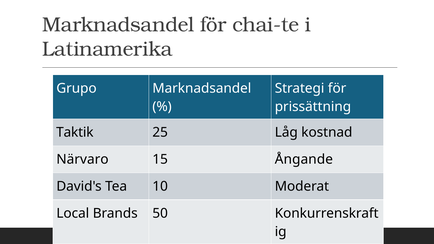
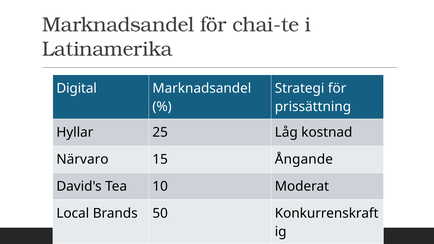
Grupo: Grupo -> Digital
Taktik: Taktik -> Hyllar
